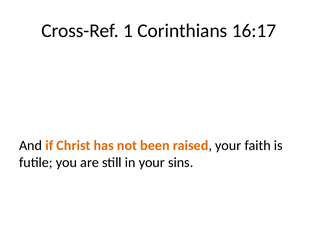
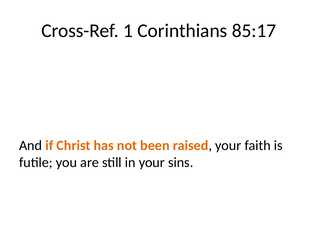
16:17: 16:17 -> 85:17
